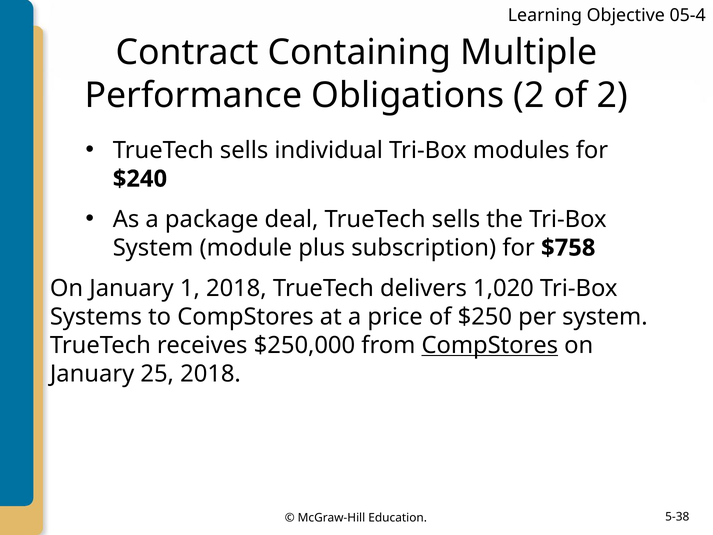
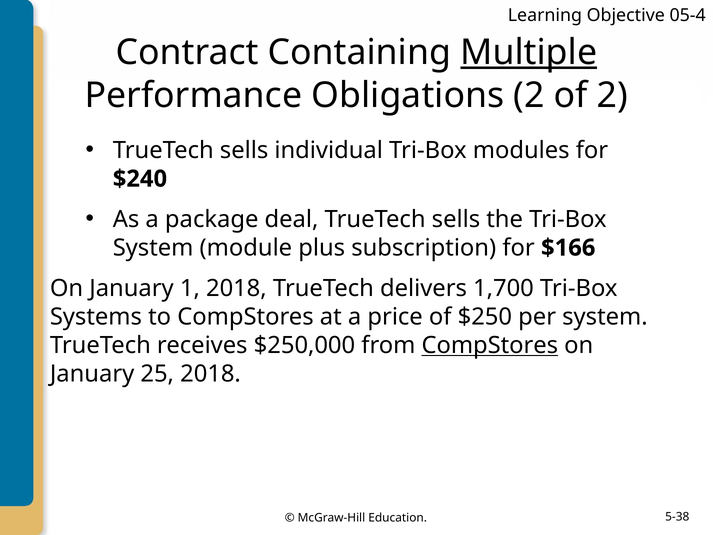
Multiple underline: none -> present
$758: $758 -> $166
1,020: 1,020 -> 1,700
